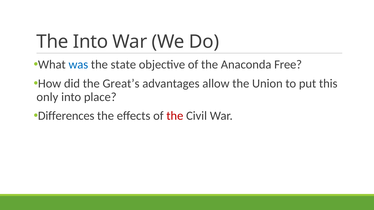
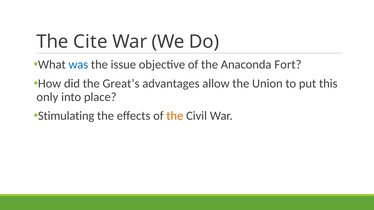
The Into: Into -> Cite
state: state -> issue
Free: Free -> Fort
Differences: Differences -> Stimulating
the at (175, 116) colour: red -> orange
